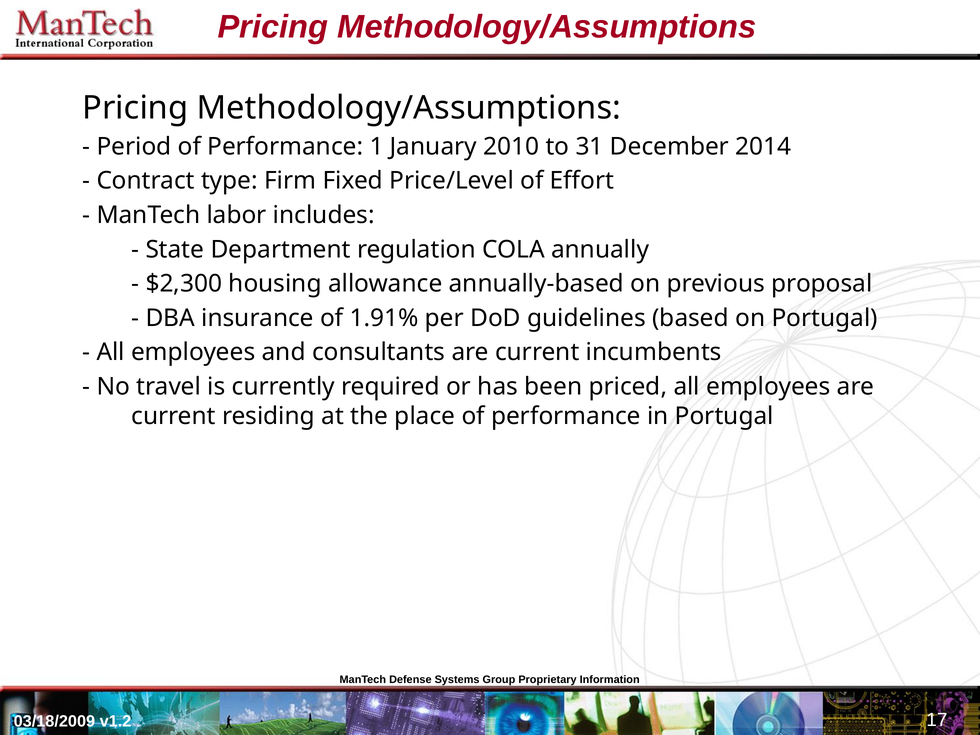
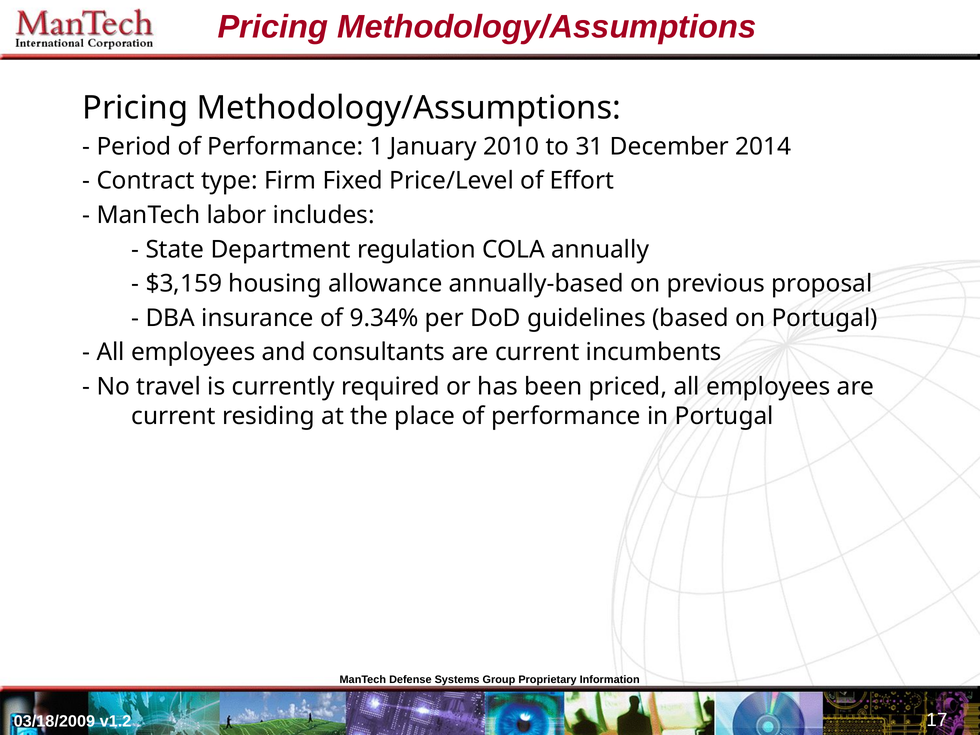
$2,300: $2,300 -> $3,159
1.91%: 1.91% -> 9.34%
